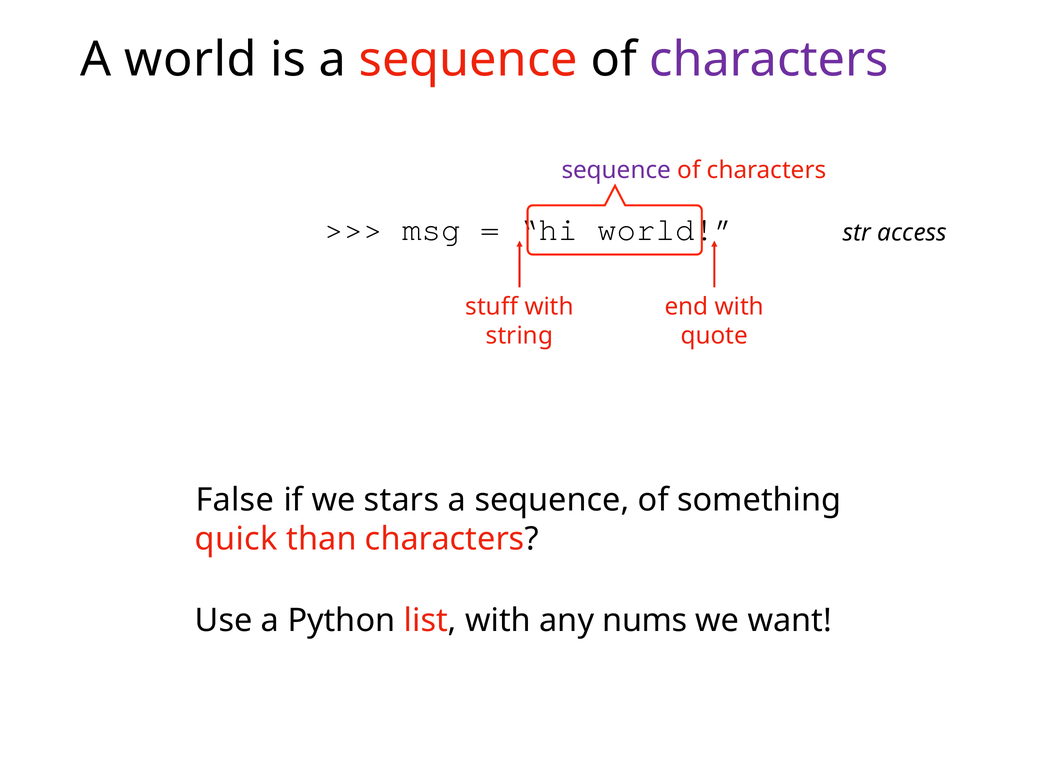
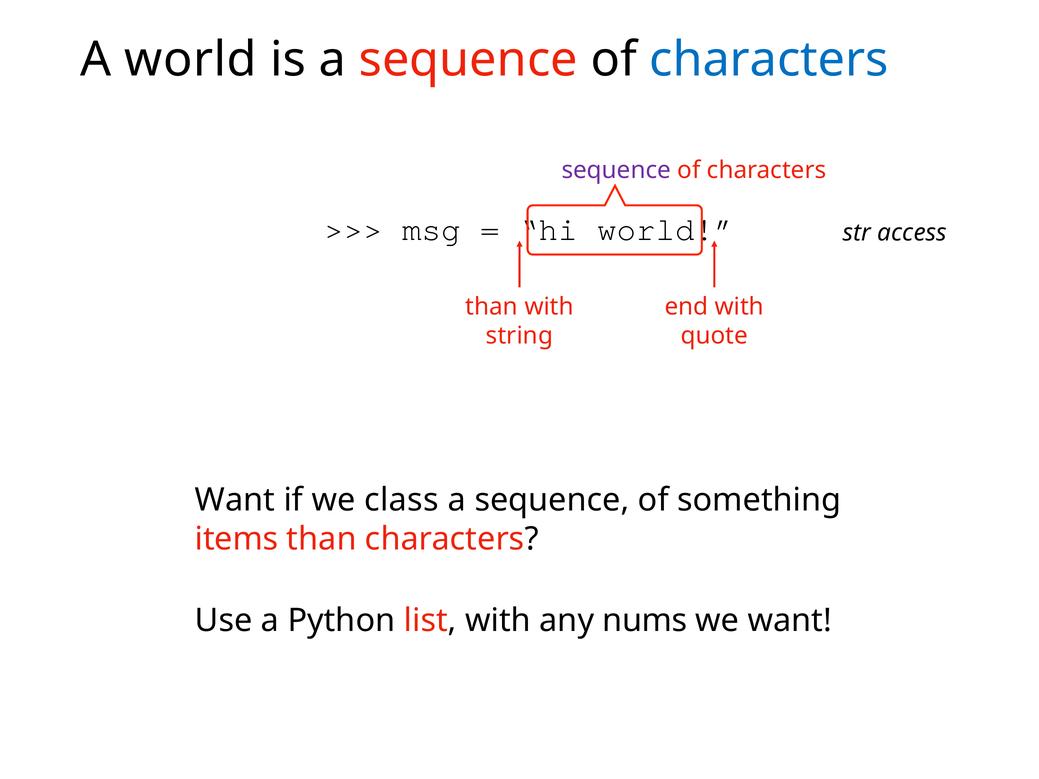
characters at (769, 60) colour: purple -> blue
stuff at (492, 307): stuff -> than
False at (235, 500): False -> Want
stars: stars -> class
quick: quick -> items
